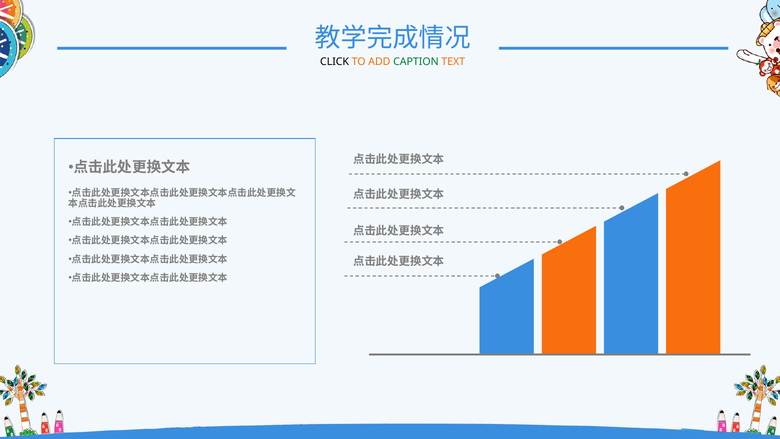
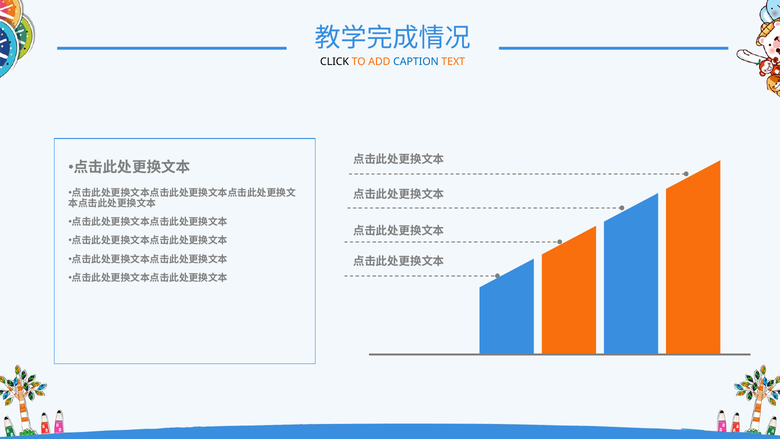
CAPTION colour: green -> blue
